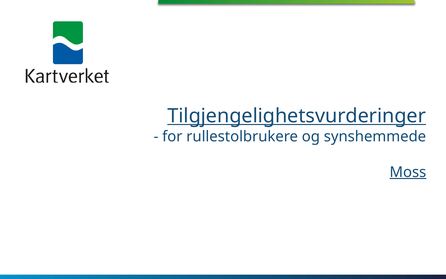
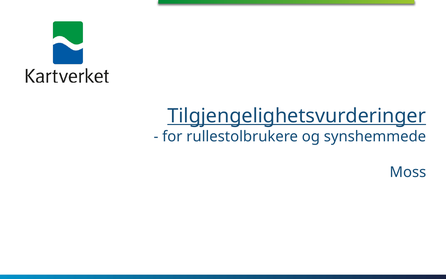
Moss underline: present -> none
